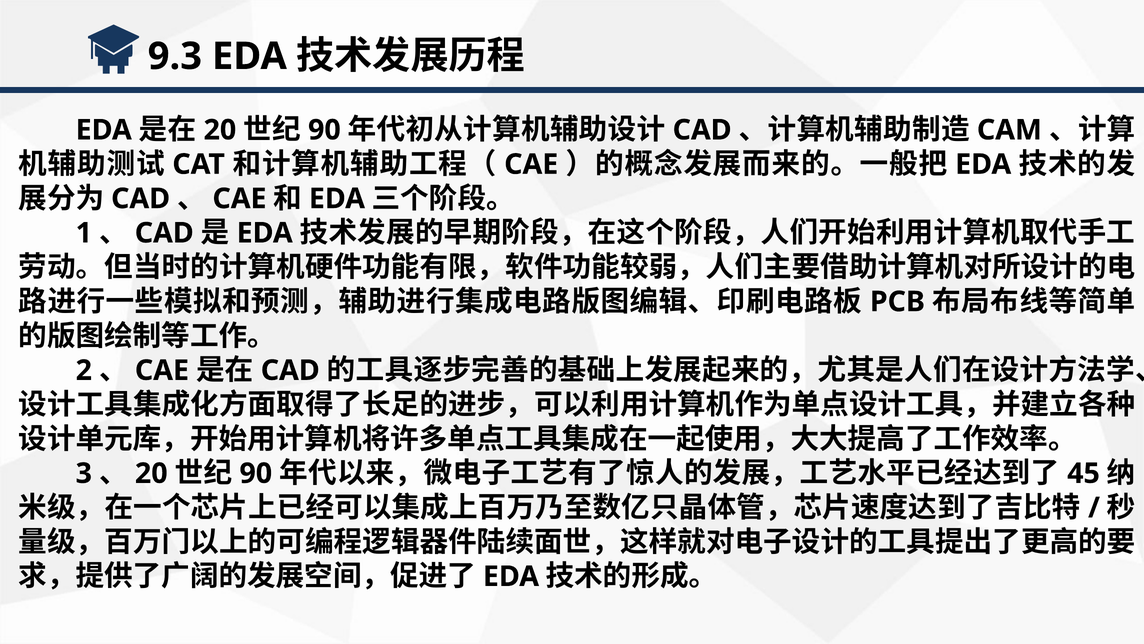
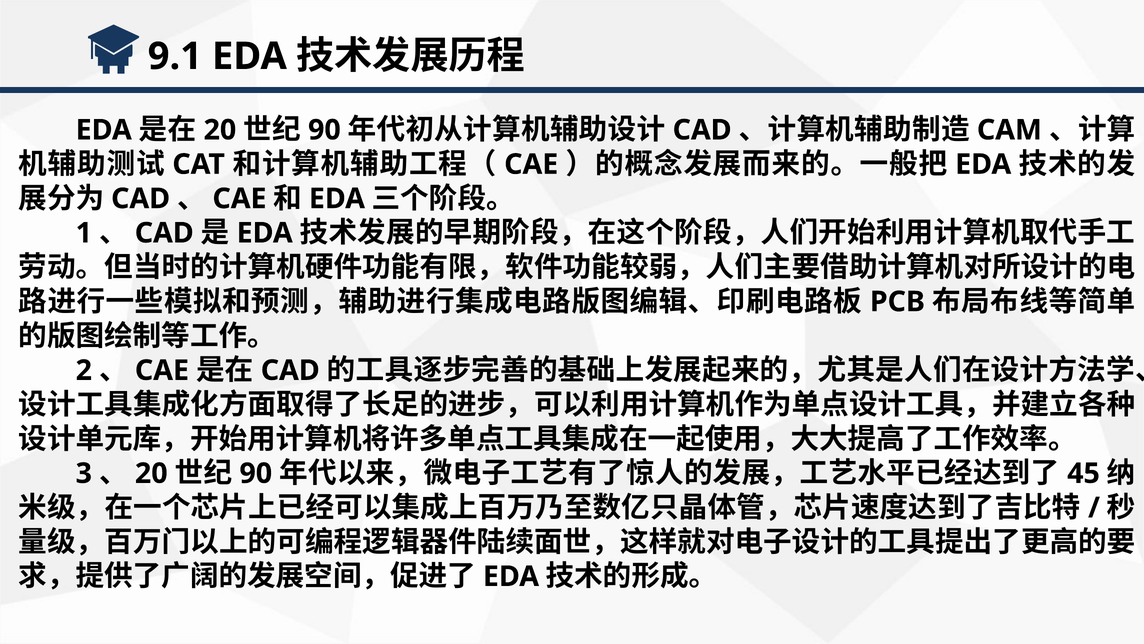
9.3: 9.3 -> 9.1
